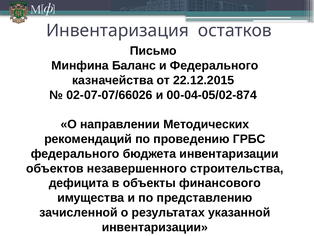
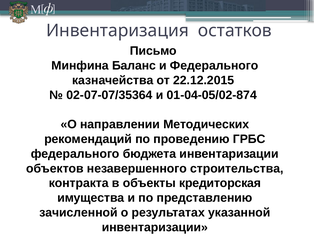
02-07-07/66026: 02-07-07/66026 -> 02-07-07/35364
00-04-05/02-874: 00-04-05/02-874 -> 01-04-05/02-874
дефицита: дефицита -> контракта
финансового: финансового -> кредиторская
